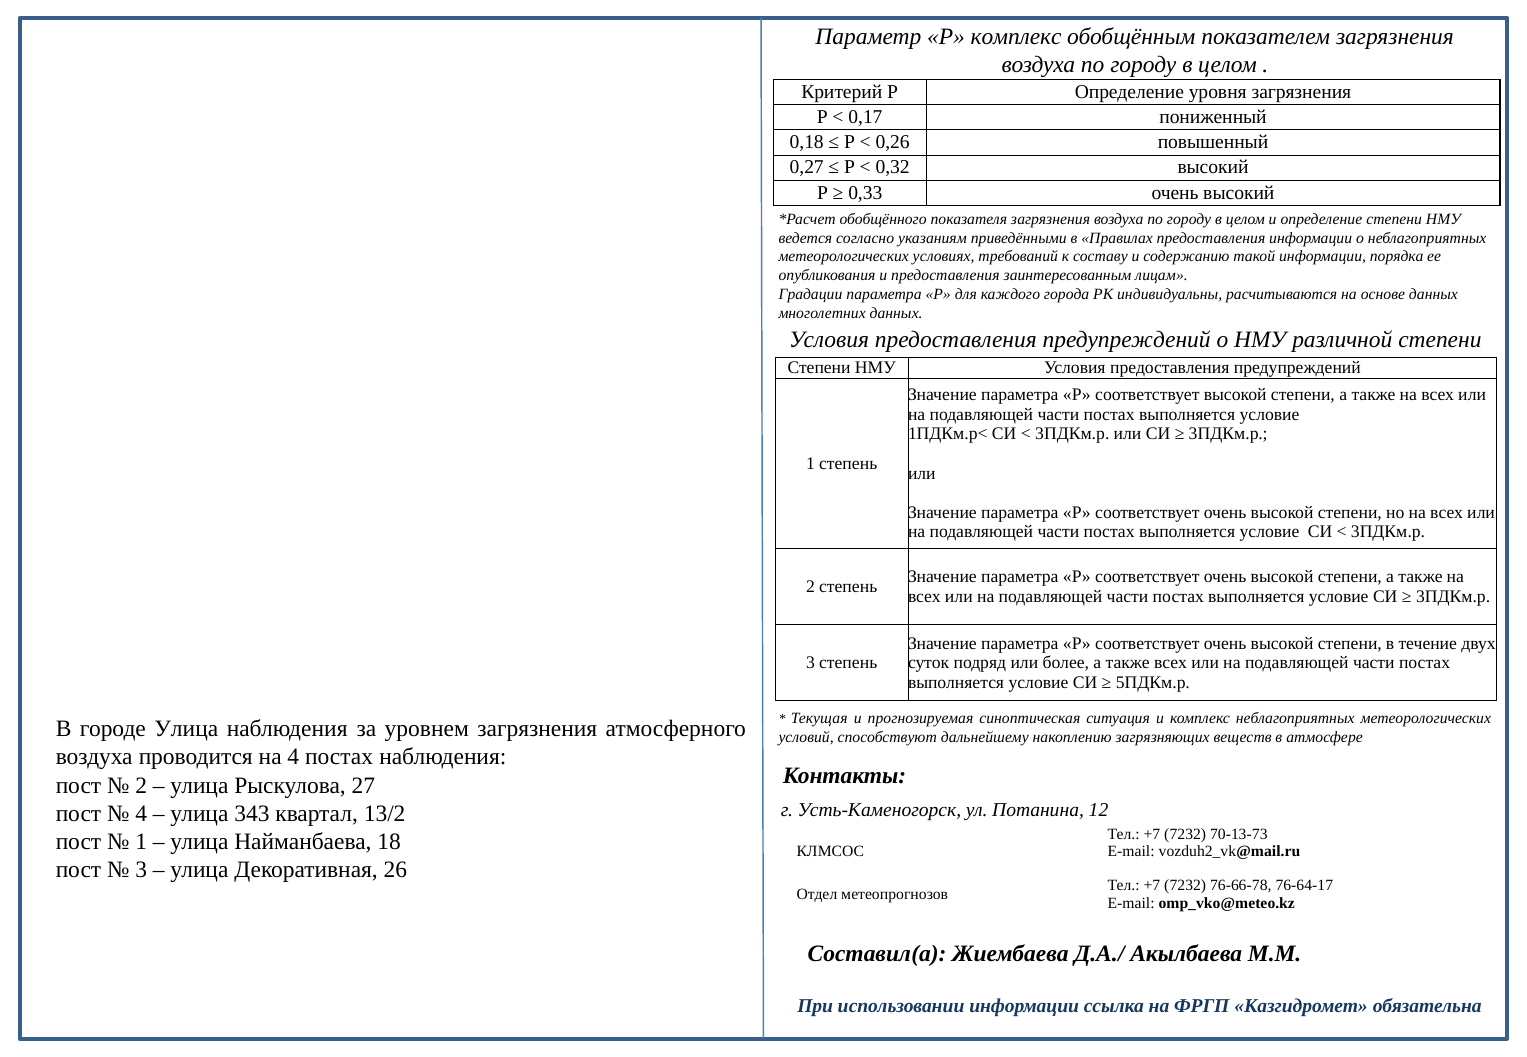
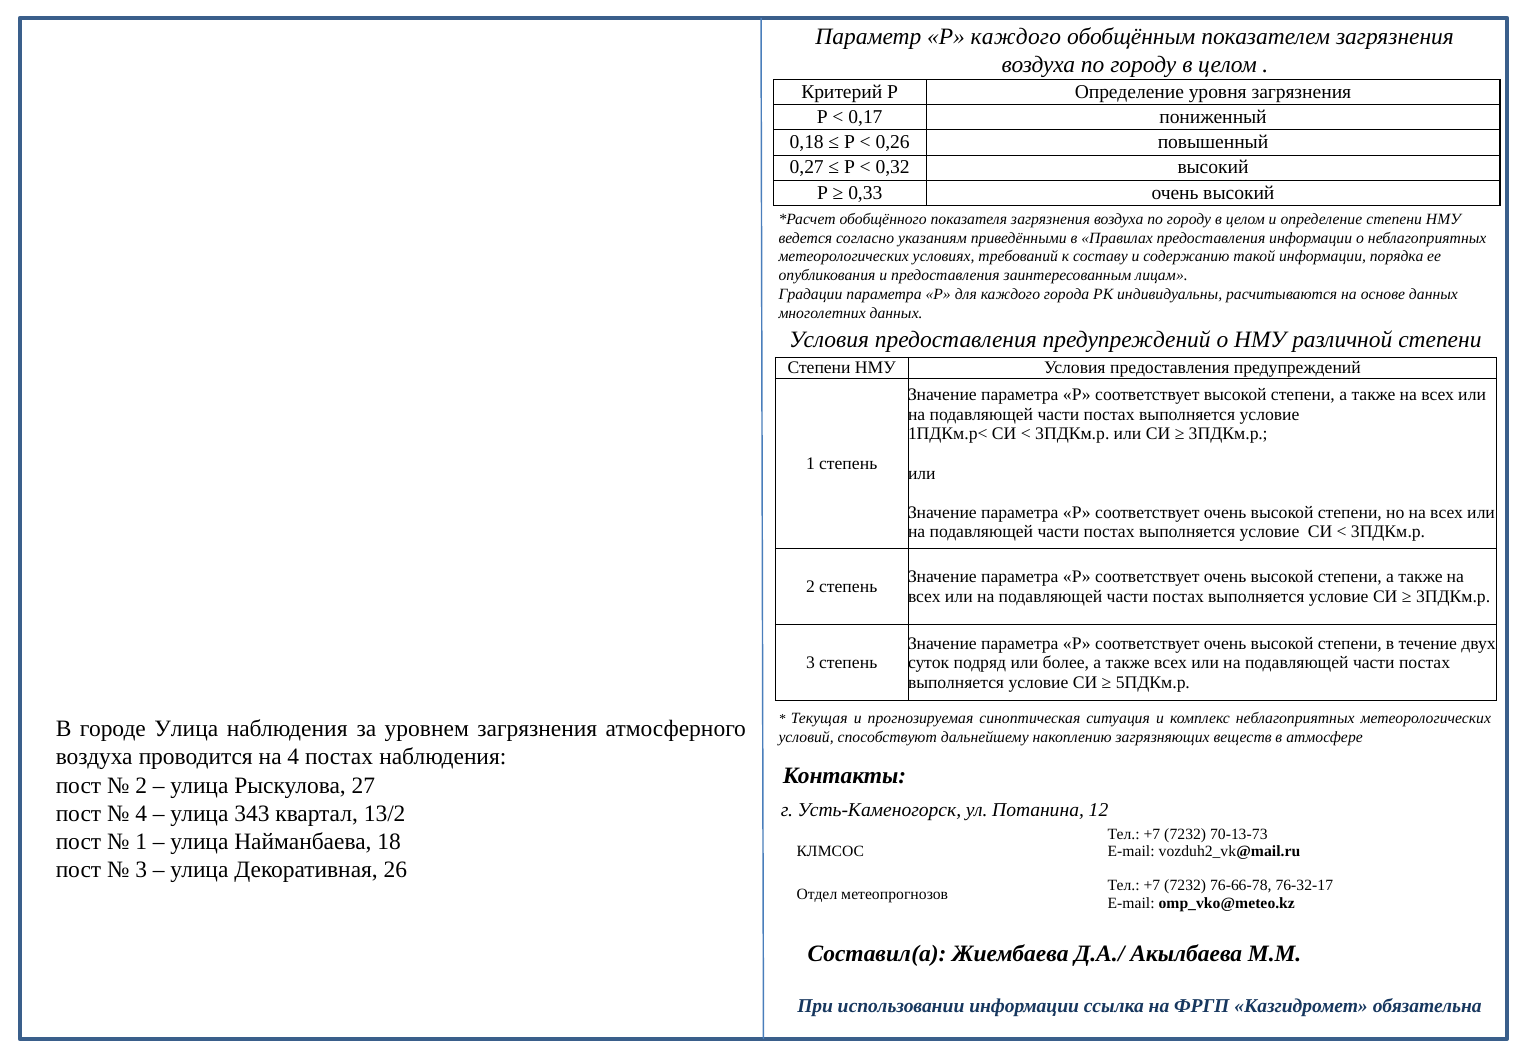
Р комплекс: комплекс -> каждого
76-64-17: 76-64-17 -> 76-32-17
